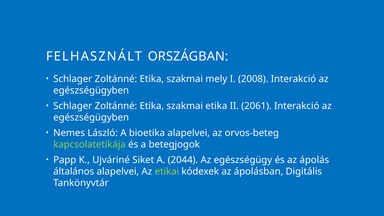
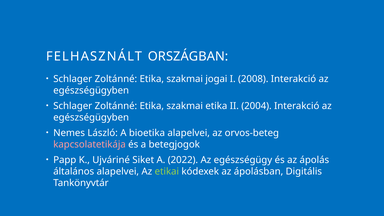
mely: mely -> jogai
2061: 2061 -> 2004
kapcsolatetikája colour: light green -> pink
2044: 2044 -> 2022
